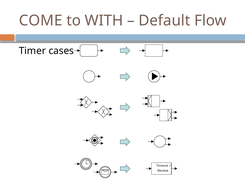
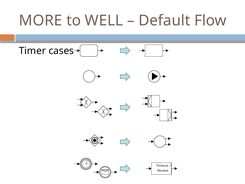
COME: COME -> MORE
WITH: WITH -> WELL
